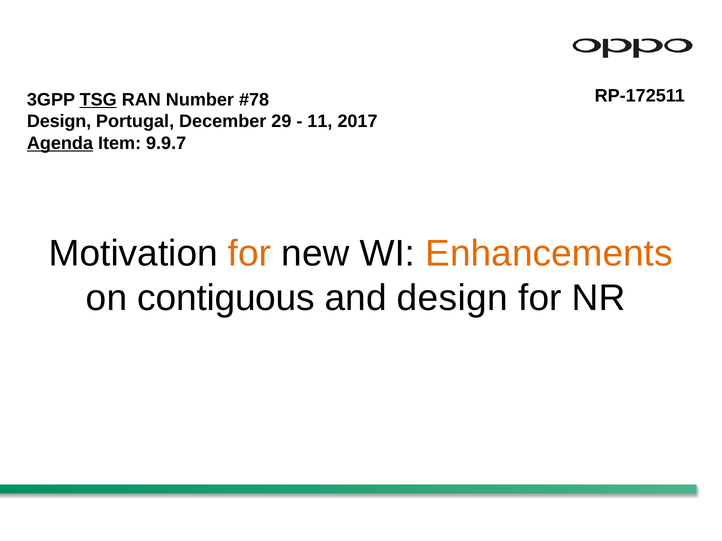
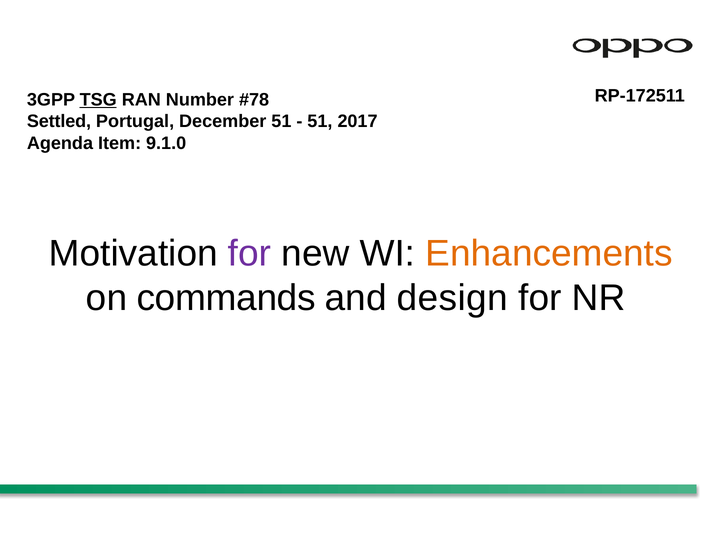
Design at (59, 122): Design -> Settled
December 29: 29 -> 51
11 at (320, 122): 11 -> 51
Agenda underline: present -> none
9.9.7: 9.9.7 -> 9.1.0
for at (250, 254) colour: orange -> purple
contiguous: contiguous -> commands
